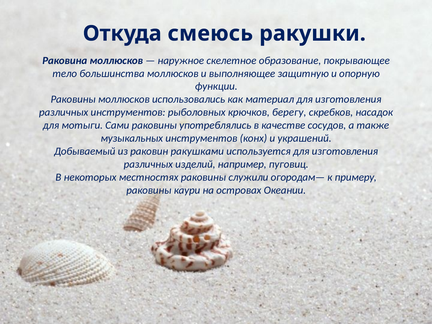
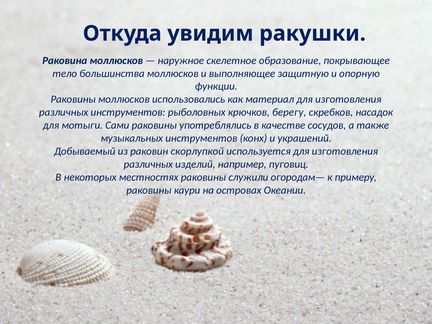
смеюсь: смеюсь -> увидим
ракушками: ракушками -> скорлупкой
